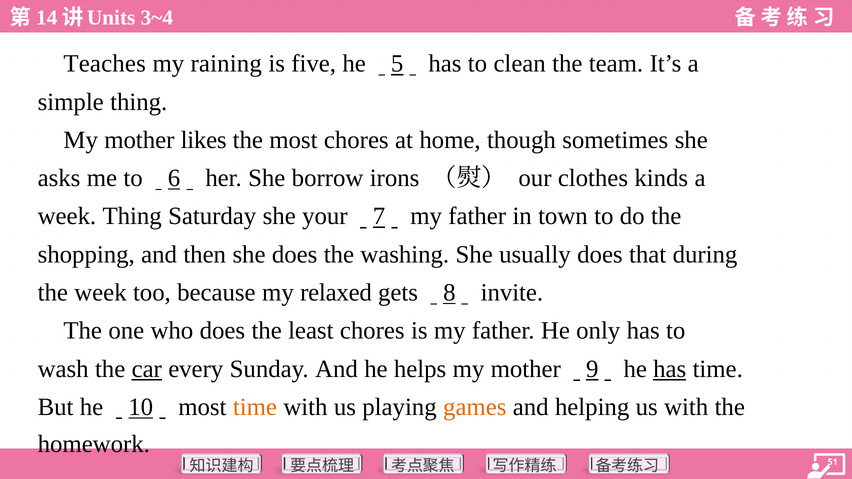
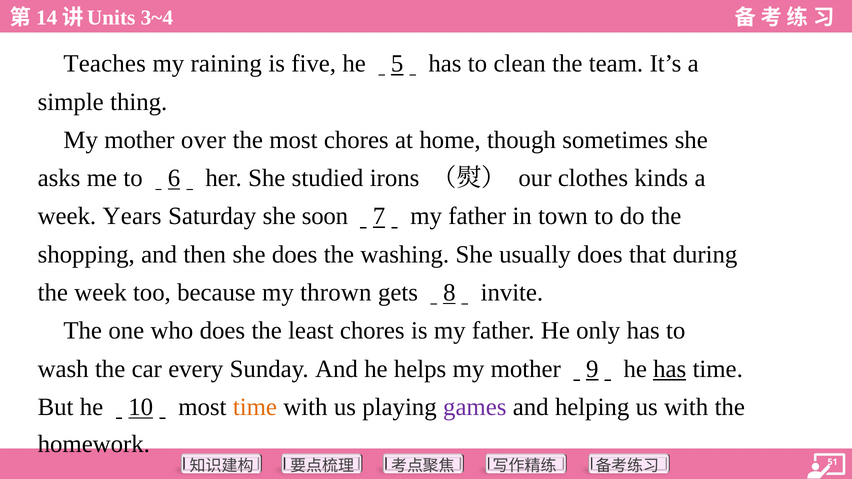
likes: likes -> over
borrow: borrow -> studied
week Thing: Thing -> Years
your: your -> soon
relaxed: relaxed -> thrown
car underline: present -> none
games colour: orange -> purple
